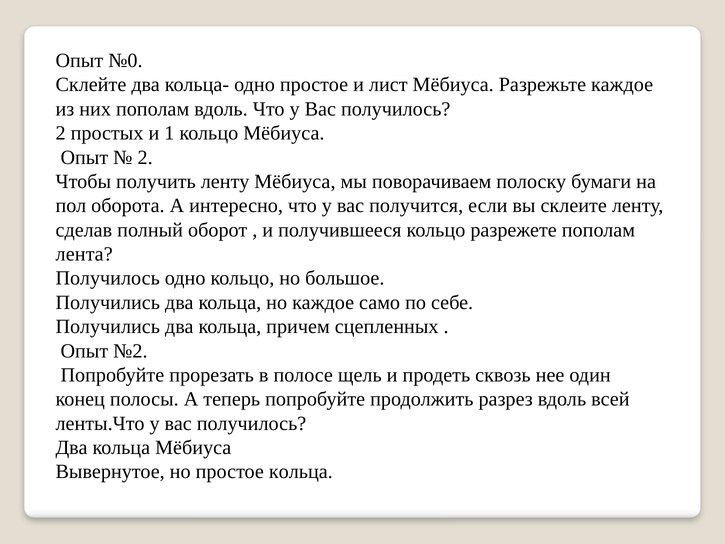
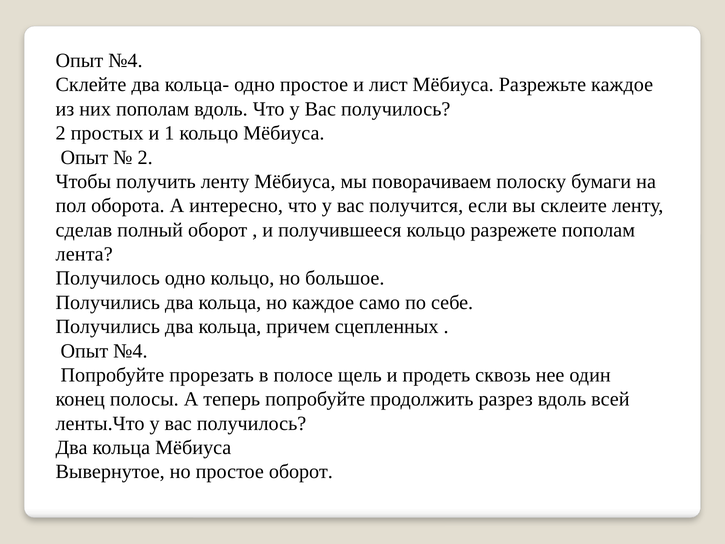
№0 at (125, 61): №0 -> №4
№2 at (130, 351): №2 -> №4
простое кольца: кольца -> оборот
